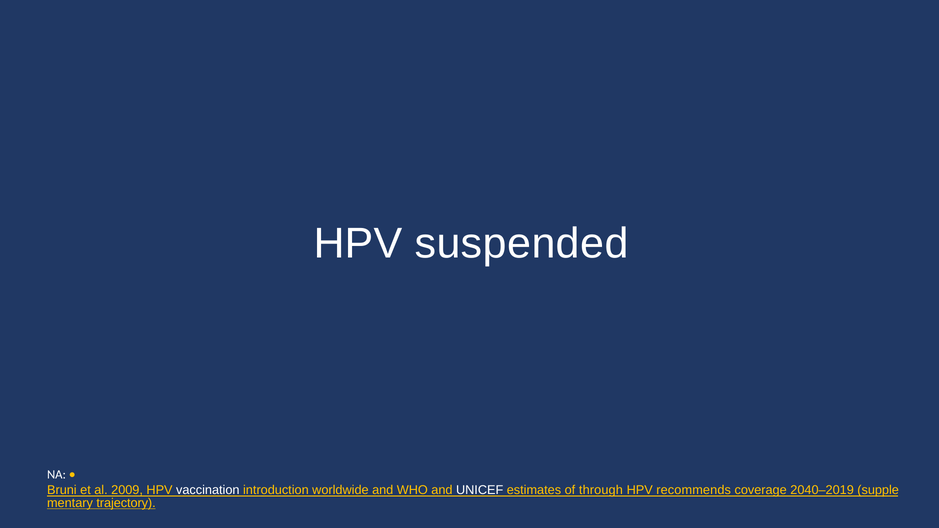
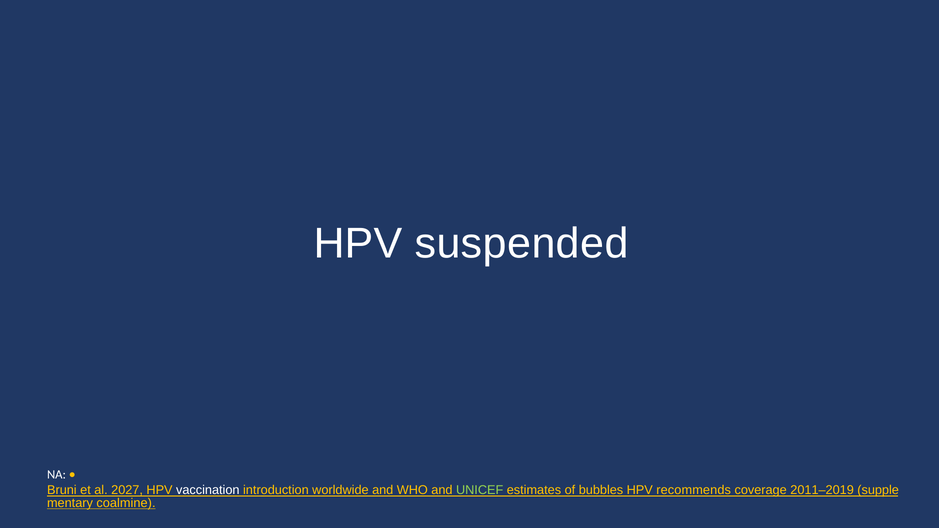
2009: 2009 -> 2027
UNICEF colour: white -> light green
through: through -> bubbles
2040–2019: 2040–2019 -> 2011–2019
trajectory: trajectory -> coalmine
